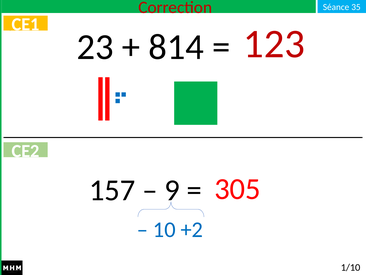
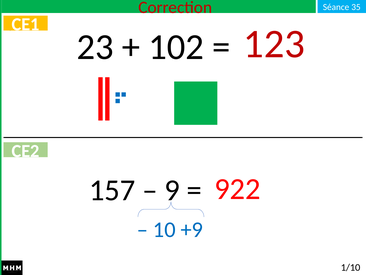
814: 814 -> 102
305: 305 -> 922
+2: +2 -> +9
